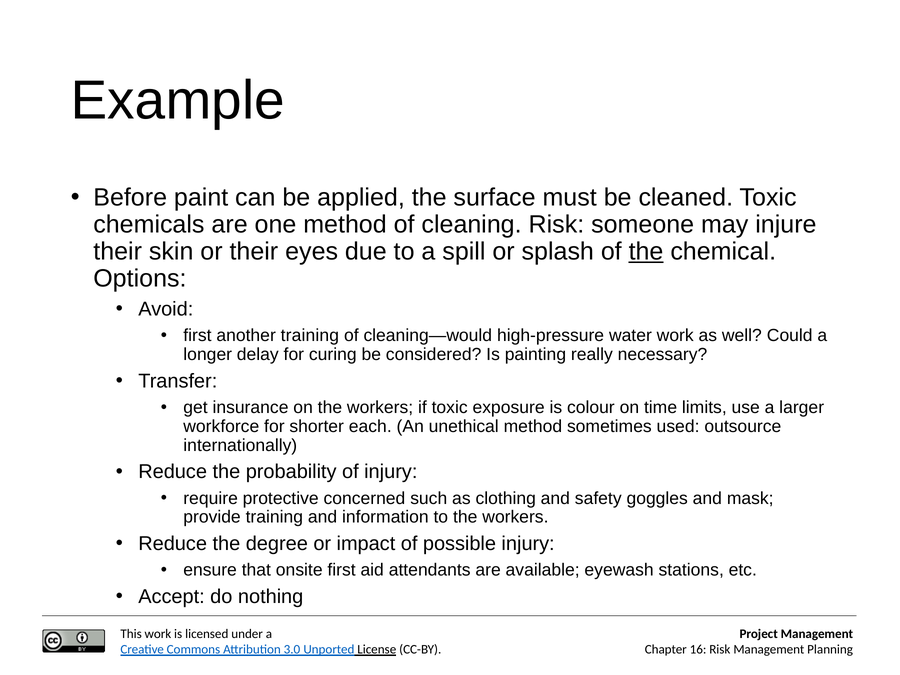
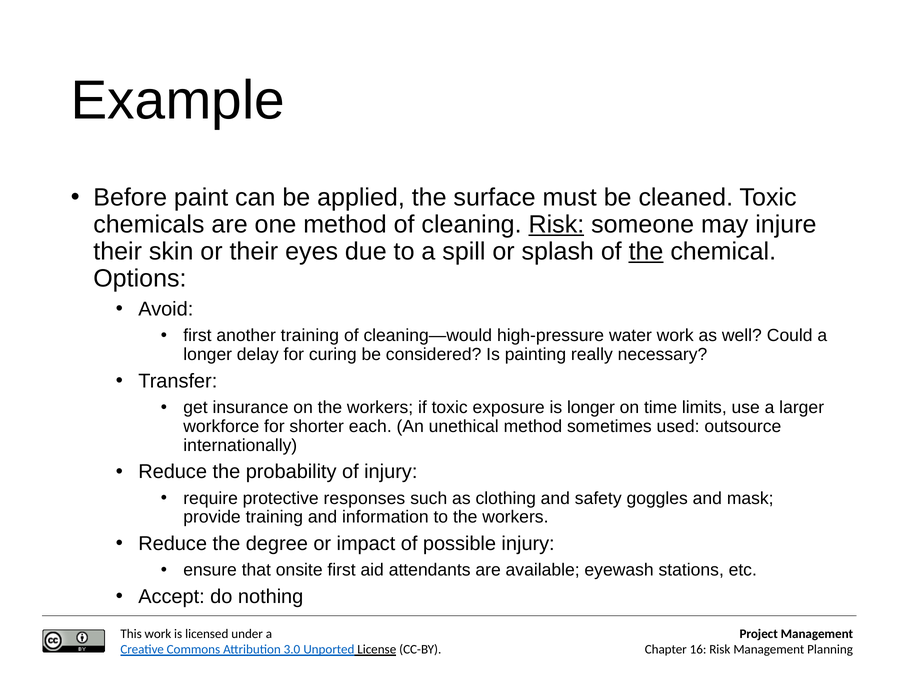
Risk at (556, 225) underline: none -> present
is colour: colour -> longer
concerned: concerned -> responses
